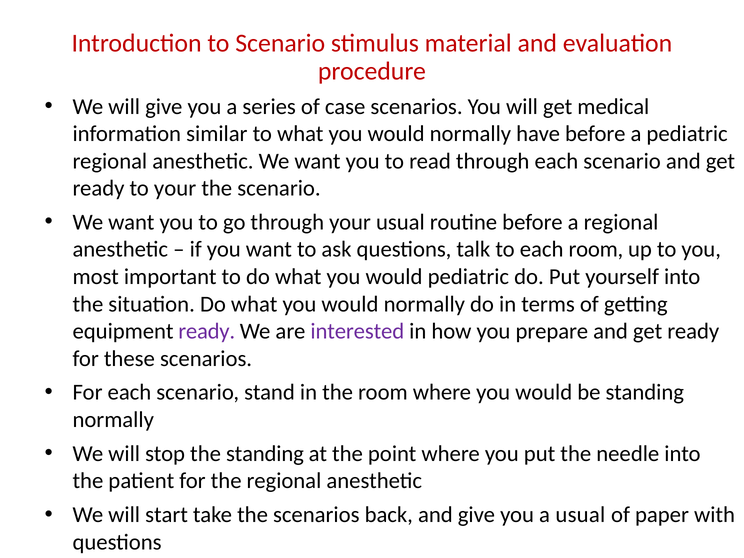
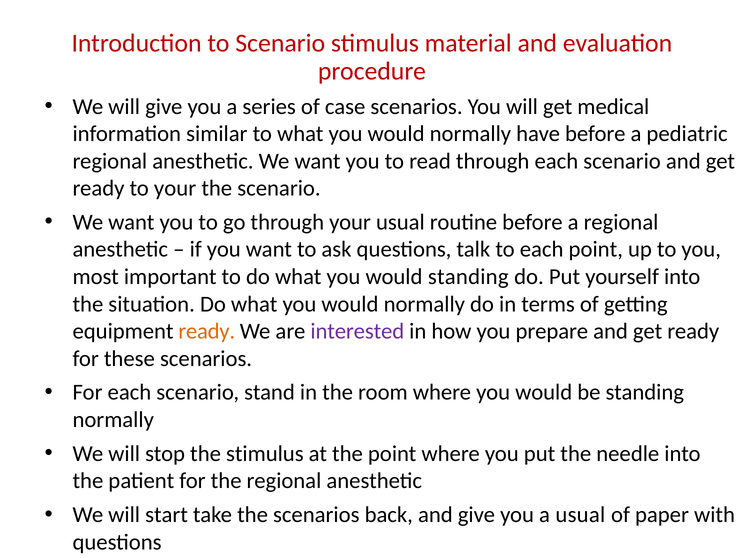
each room: room -> point
would pediatric: pediatric -> standing
ready at (207, 331) colour: purple -> orange
the standing: standing -> stimulus
